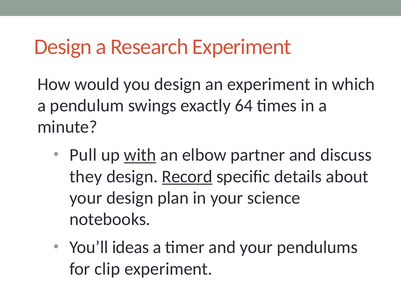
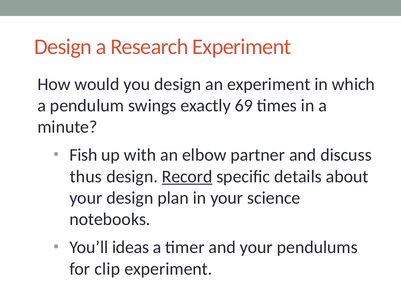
64: 64 -> 69
Pull: Pull -> Fish
with underline: present -> none
they: they -> thus
